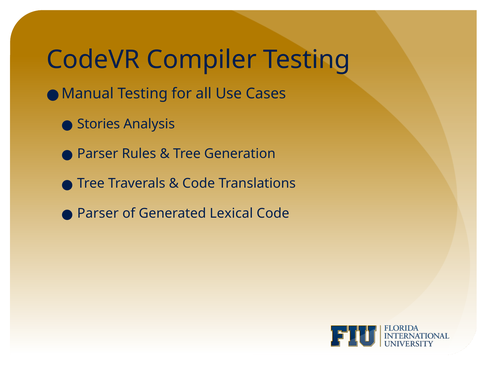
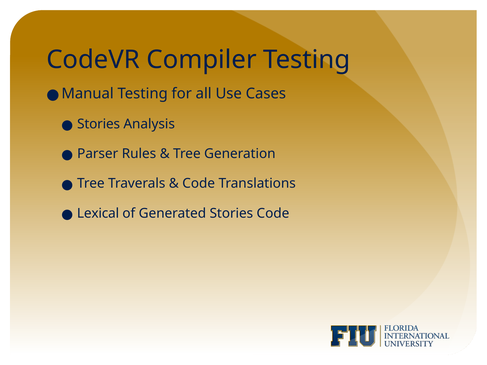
Parser at (98, 213): Parser -> Lexical
Generated Lexical: Lexical -> Stories
